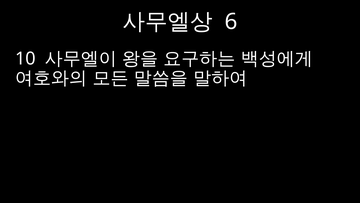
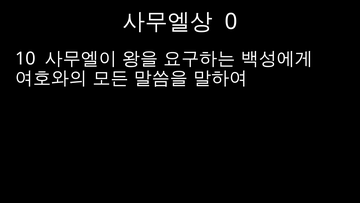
6: 6 -> 0
